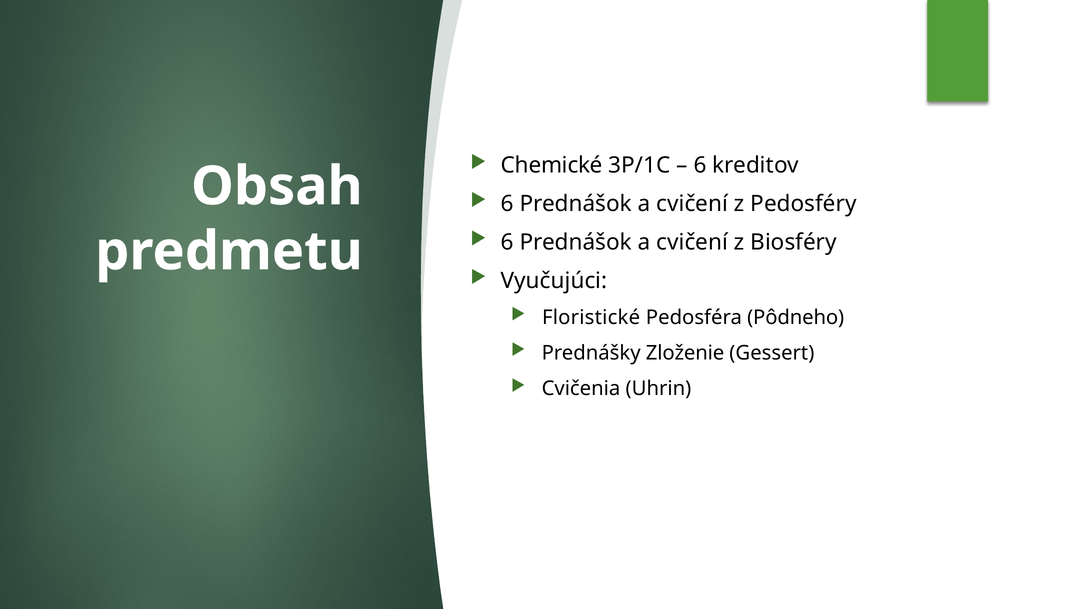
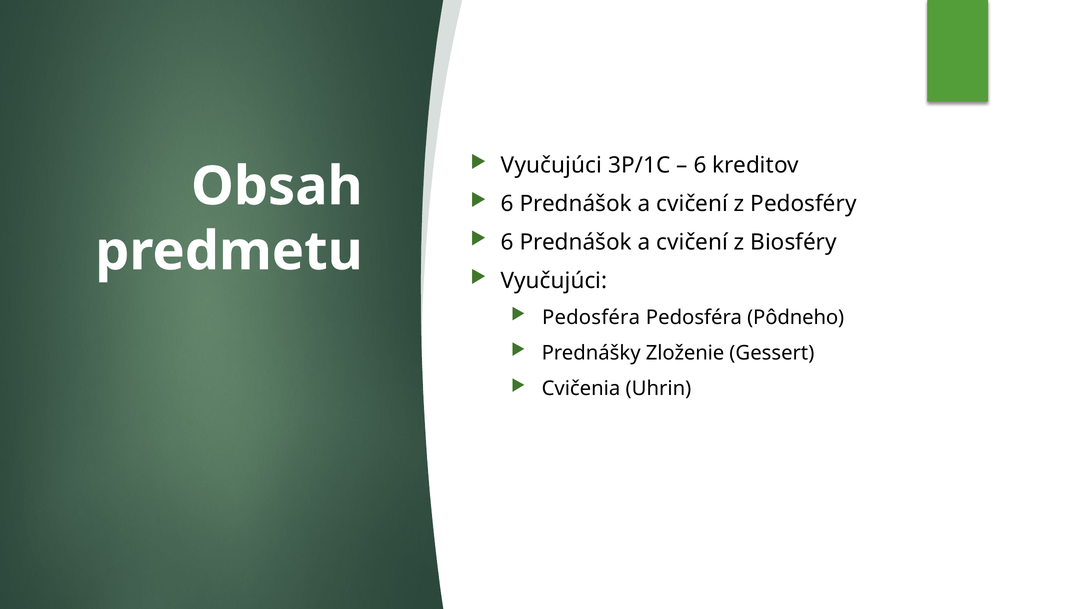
Chemické at (552, 165): Chemické -> Vyučujúci
Floristické at (591, 317): Floristické -> Pedosféra
